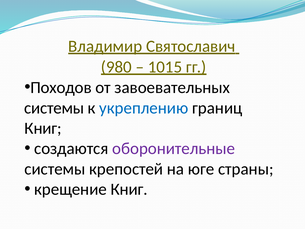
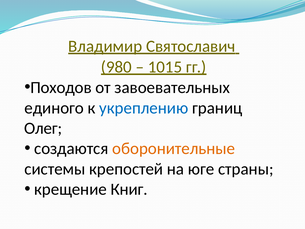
системы at (54, 108): системы -> единого
Книг at (43, 128): Книг -> Олег
оборонительные colour: purple -> orange
